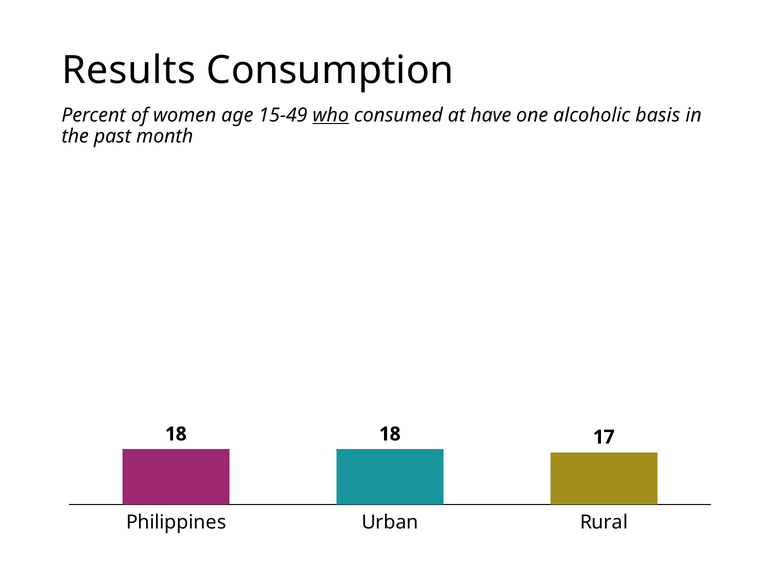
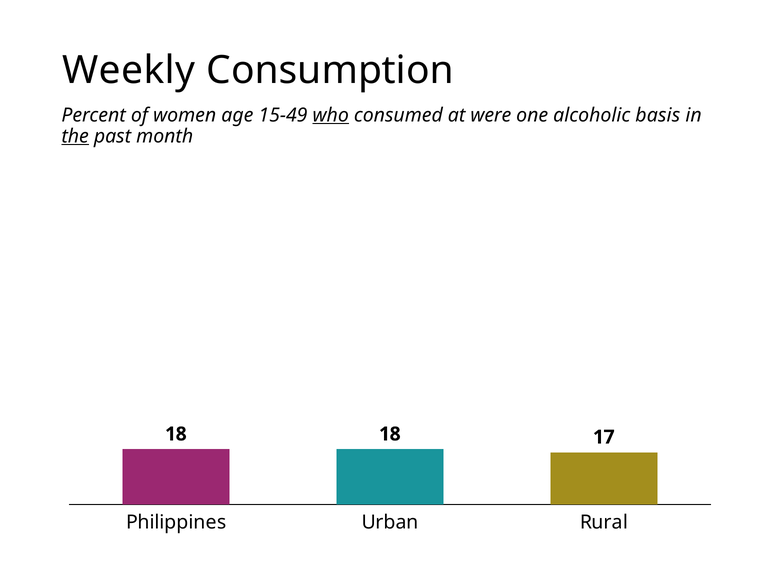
Results: Results -> Weekly
have: have -> were
the underline: none -> present
